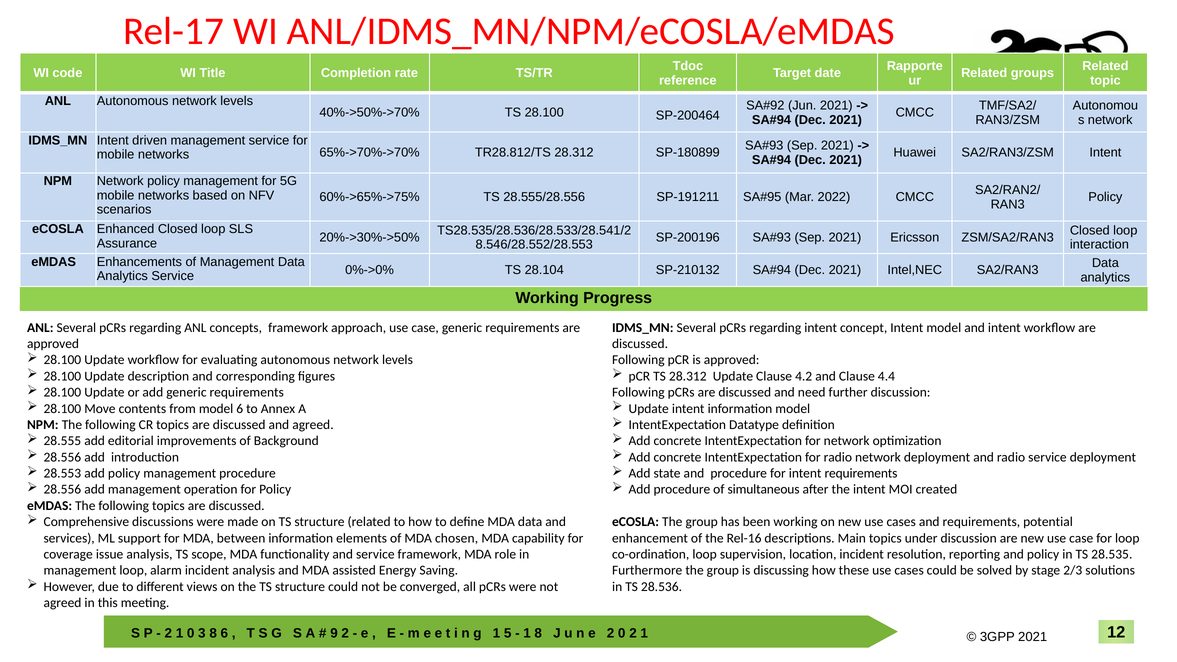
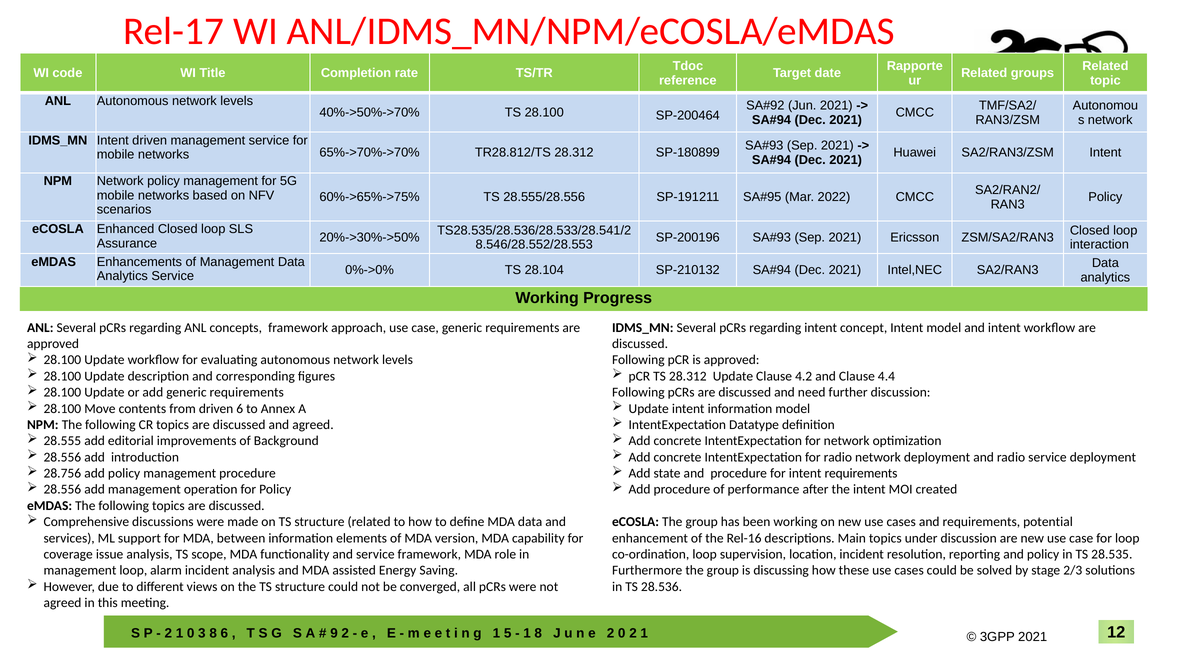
from model: model -> driven
28.553: 28.553 -> 28.756
simultaneous: simultaneous -> performance
chosen: chosen -> version
